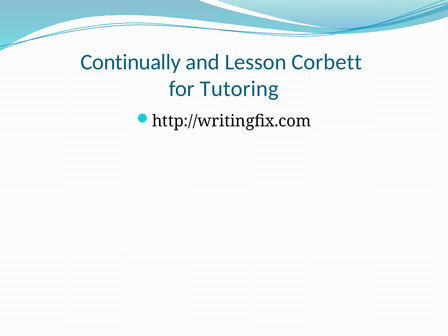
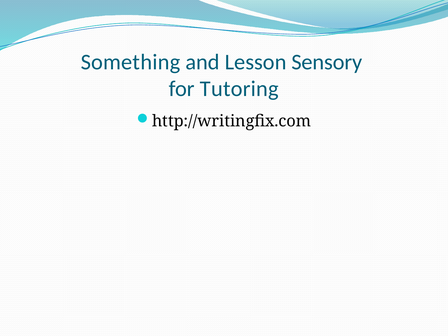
Continually: Continually -> Something
Corbett: Corbett -> Sensory
